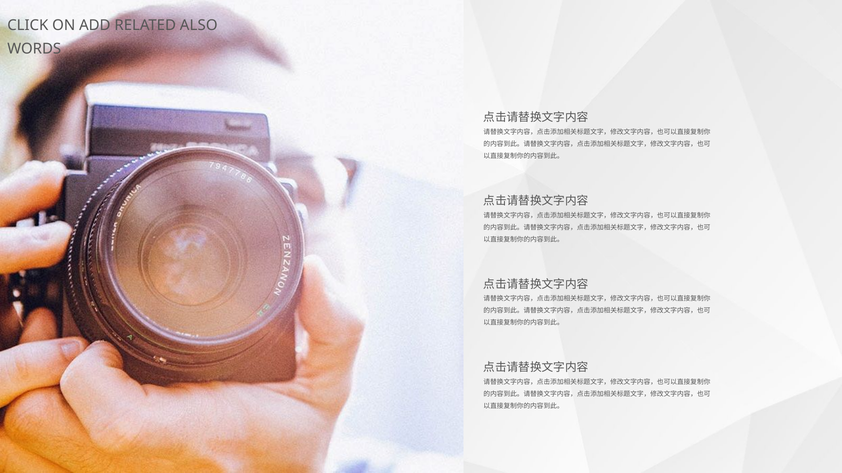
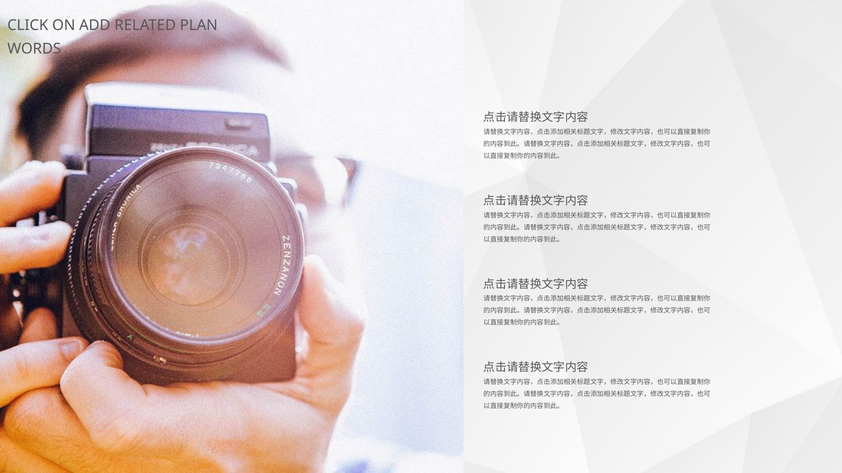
ALSO: ALSO -> PLAN
